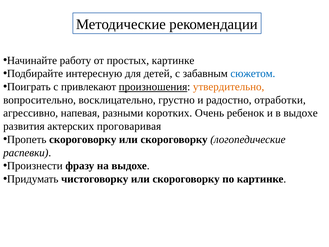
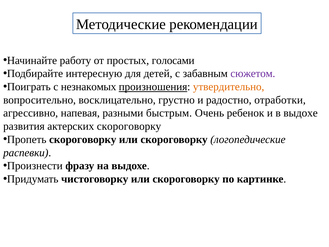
простых картинке: картинке -> голосами
сюжетом colour: blue -> purple
привлекают: привлекают -> незнакомых
коротких: коротких -> быстрым
актерских проговаривая: проговаривая -> скороговорку
